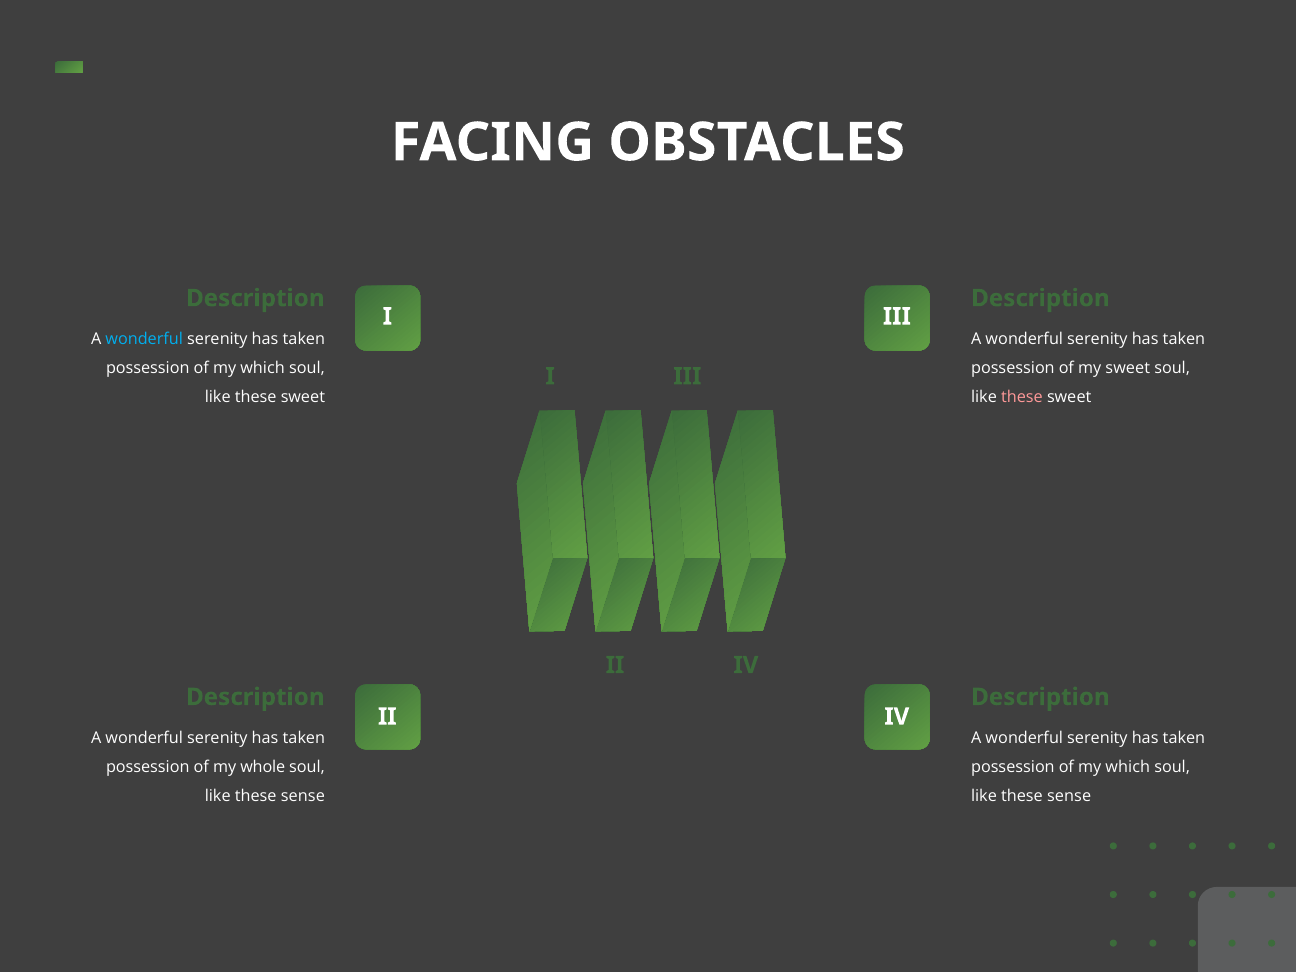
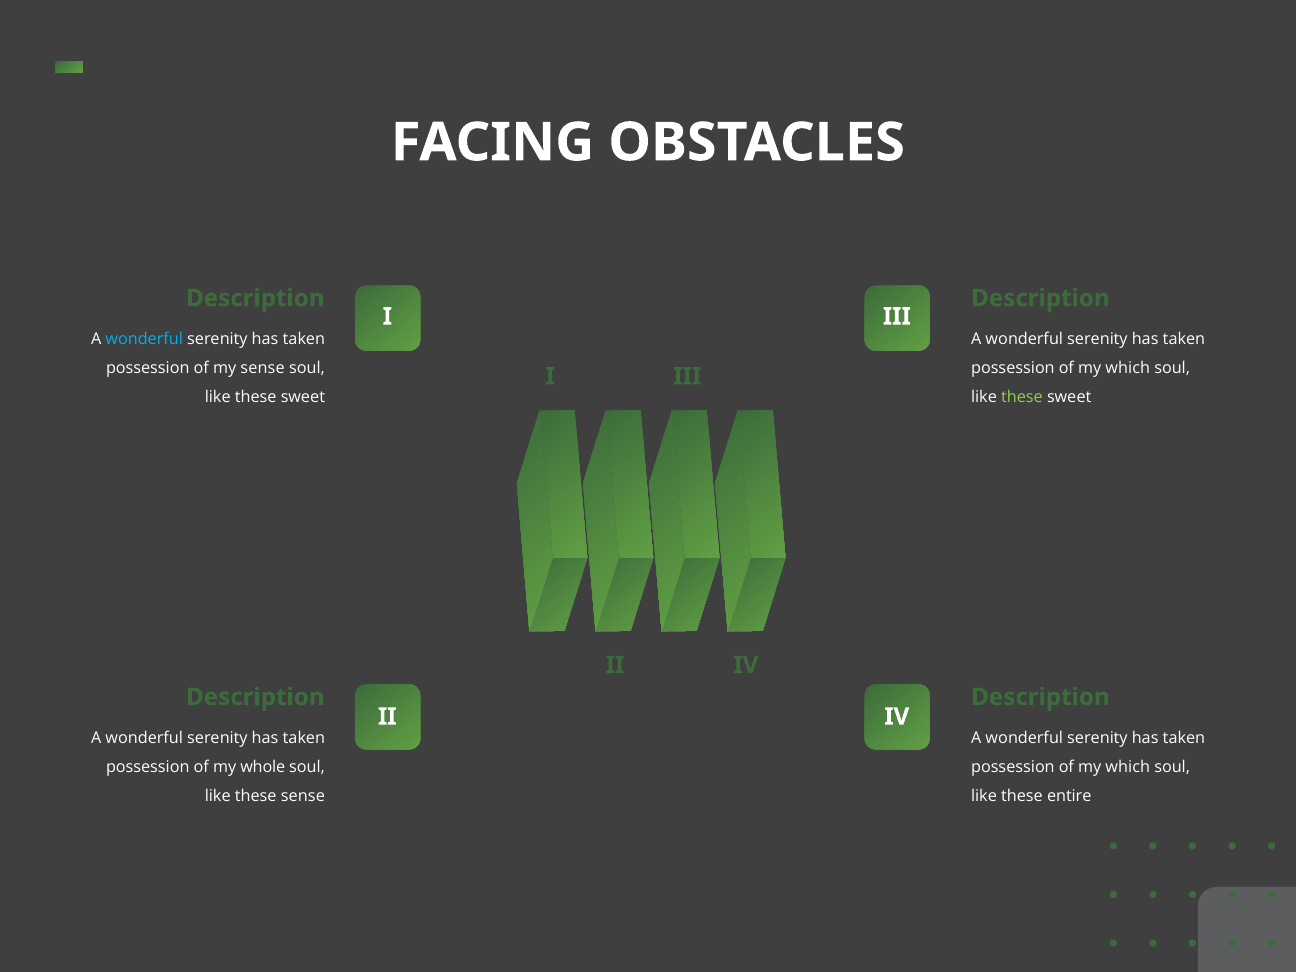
which at (263, 368): which -> sense
sweet at (1128, 368): sweet -> which
these at (1022, 397) colour: pink -> light green
sense at (1069, 796): sense -> entire
